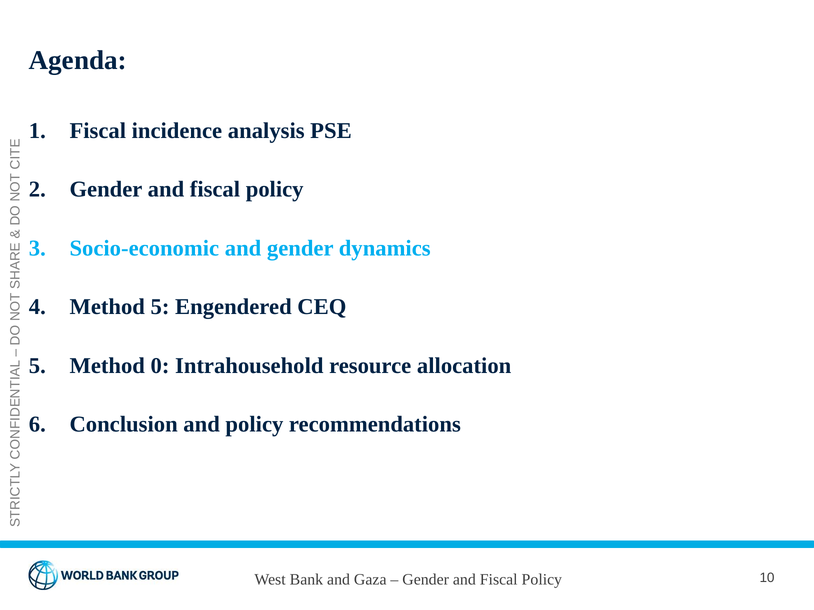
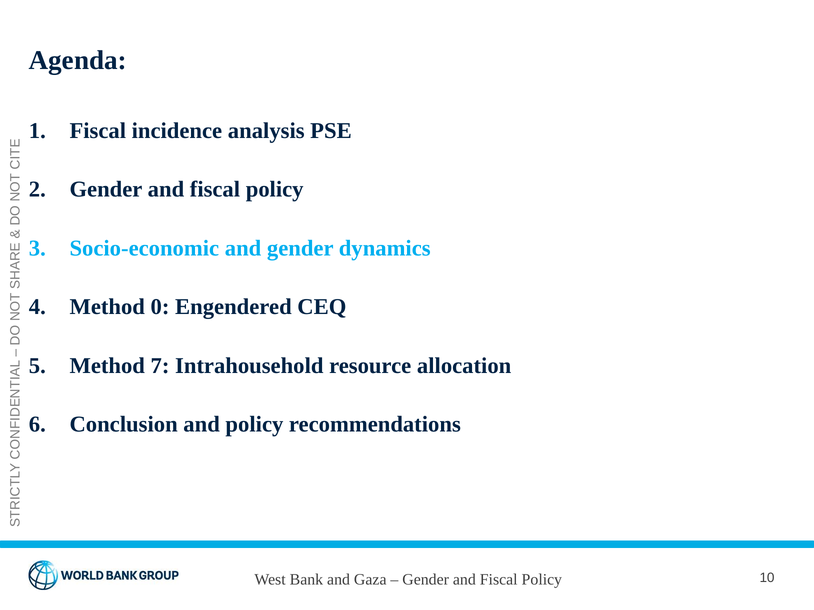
Method 5: 5 -> 0
0: 0 -> 7
